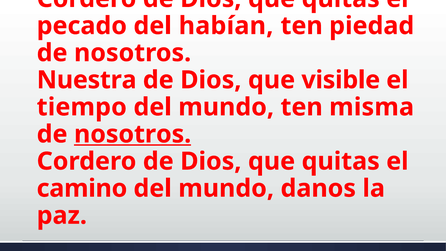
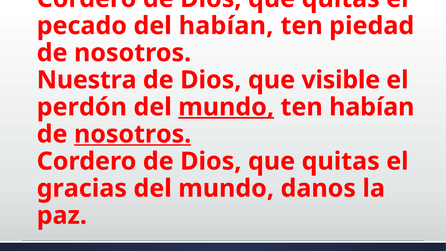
tiempo: tiempo -> perdón
mundo at (226, 107) underline: none -> present
ten misma: misma -> habían
camino: camino -> gracias
